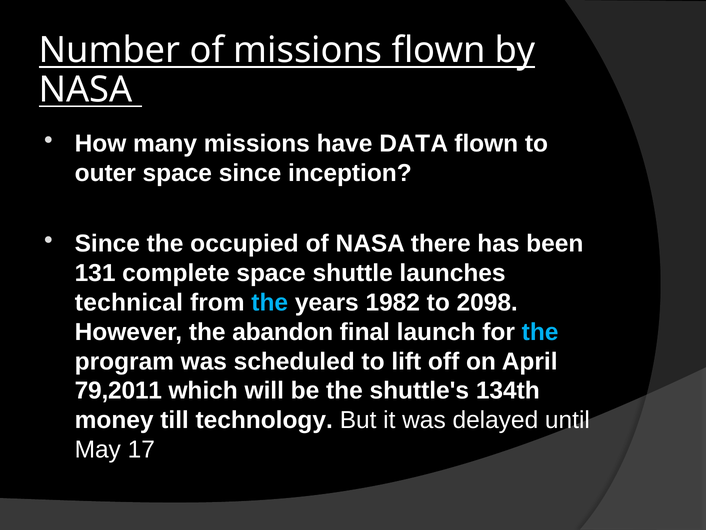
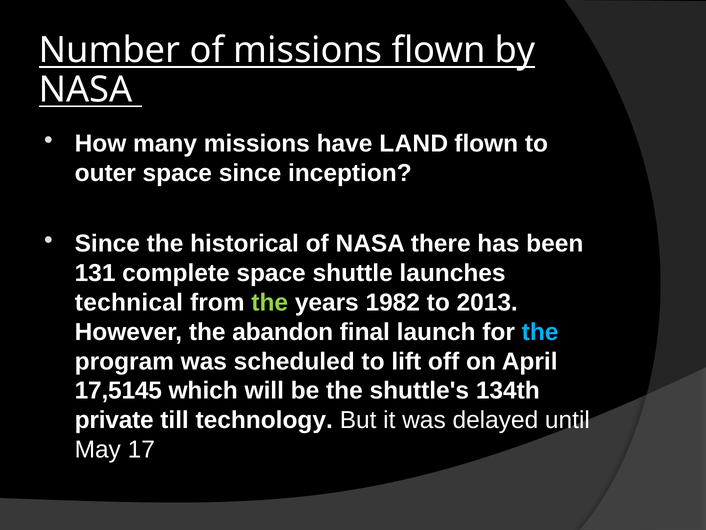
DATA: DATA -> LAND
occupied: occupied -> historical
the at (270, 302) colour: light blue -> light green
2098: 2098 -> 2013
79,2011: 79,2011 -> 17,5145
money: money -> private
